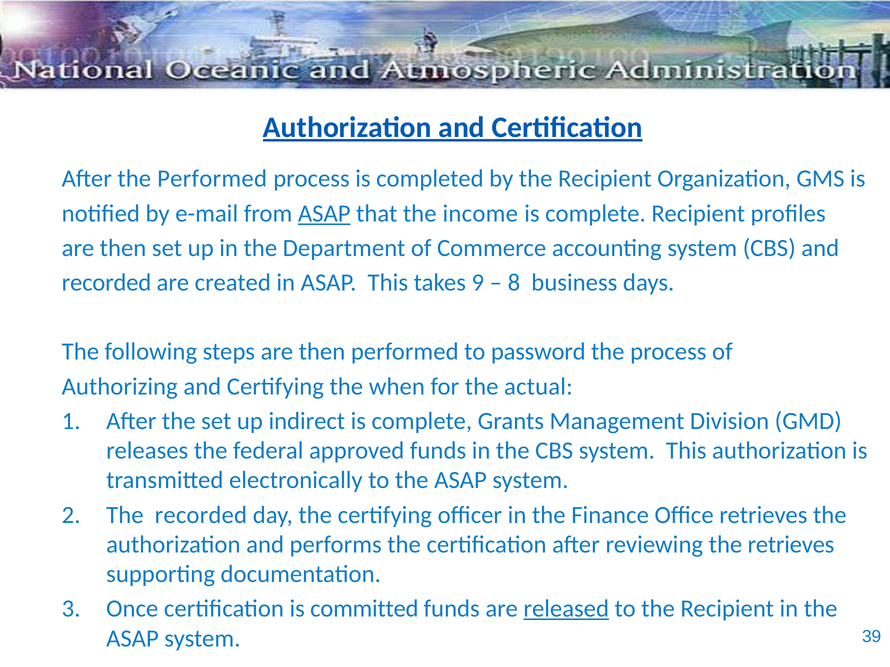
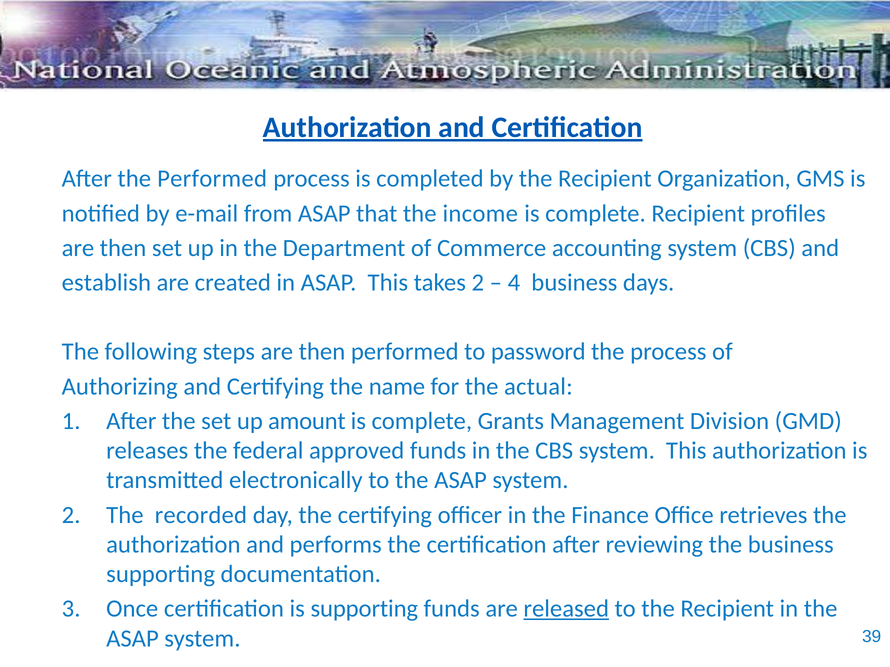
ASAP at (324, 214) underline: present -> none
recorded at (107, 283): recorded -> establish
takes 9: 9 -> 2
8: 8 -> 4
when: when -> name
indirect: indirect -> amount
the retrieves: retrieves -> business
is committed: committed -> supporting
